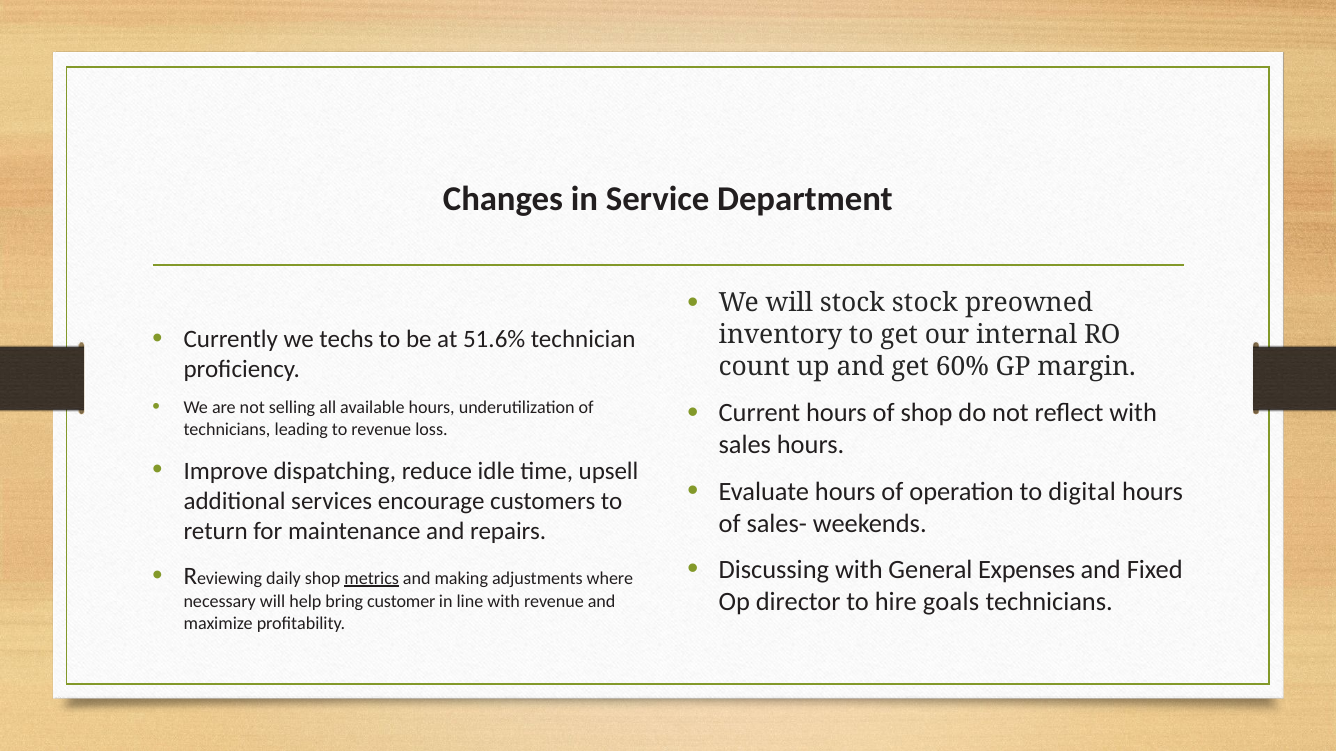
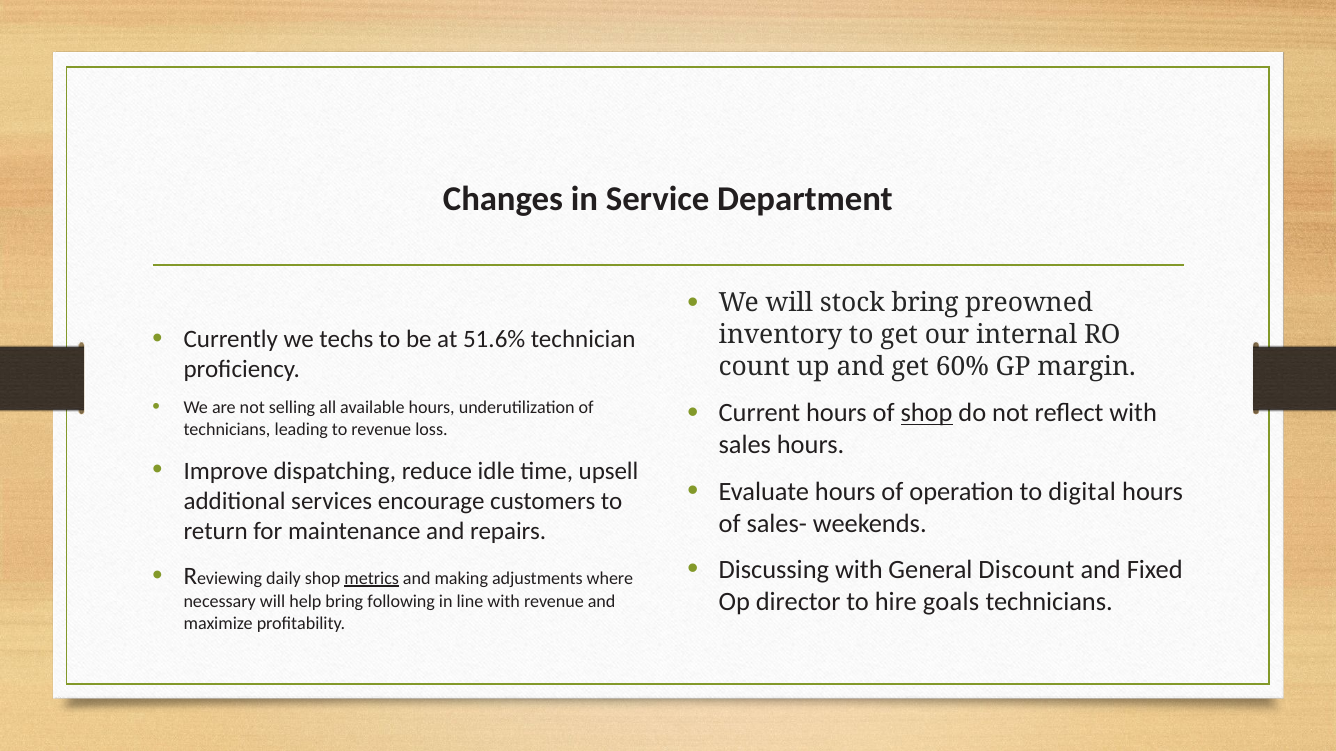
stock stock: stock -> bring
shop at (927, 413) underline: none -> present
Expenses: Expenses -> Discount
customer: customer -> following
